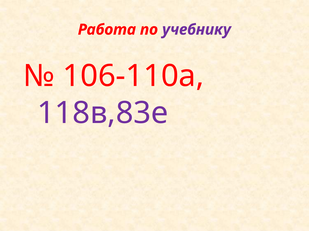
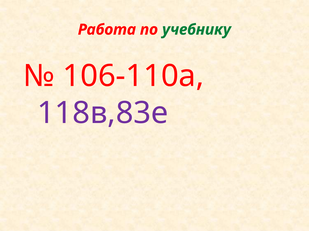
учебнику colour: purple -> green
